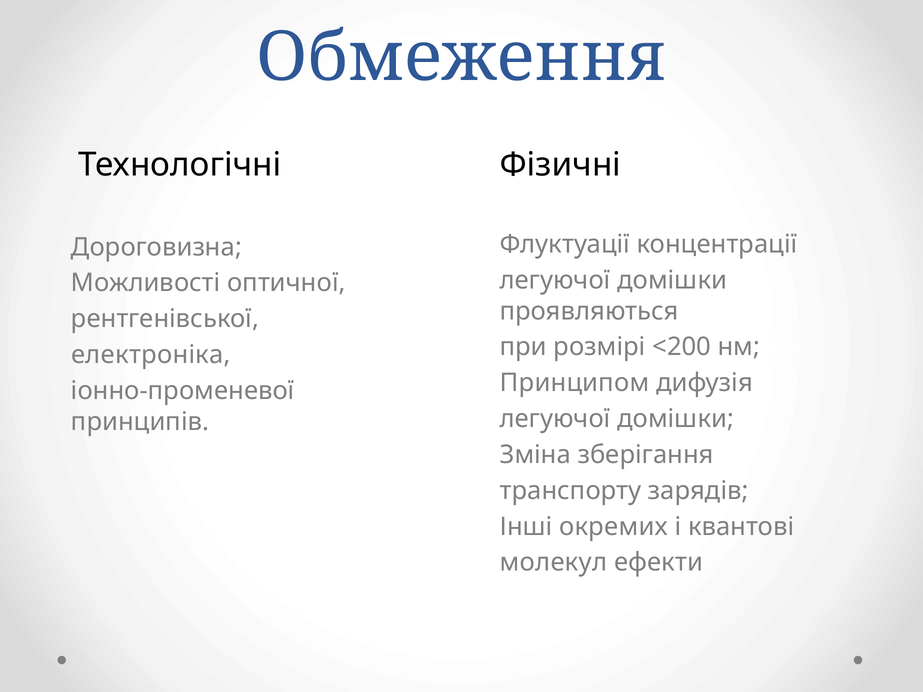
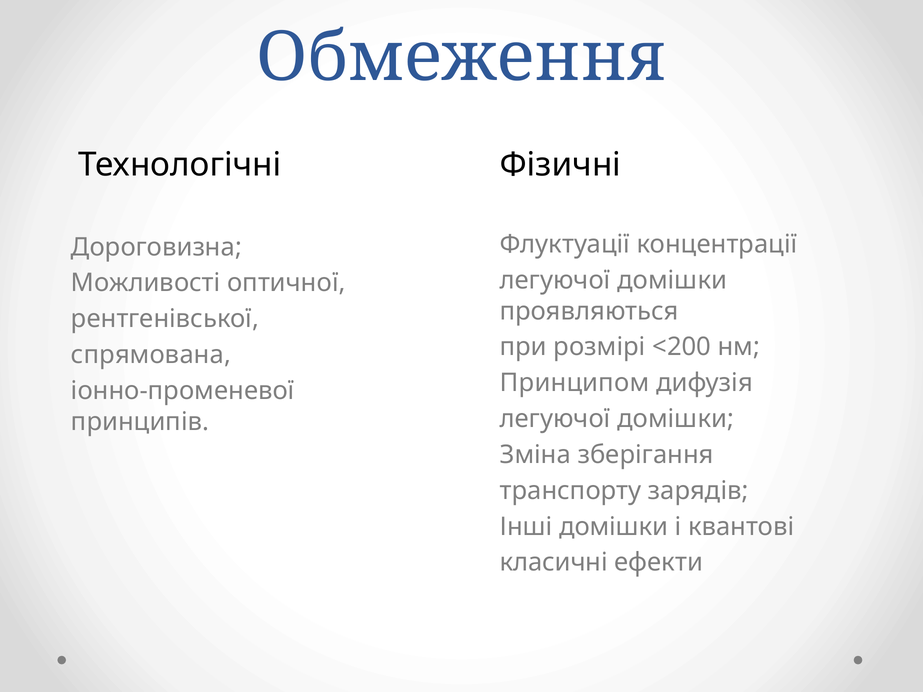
електроніка: електроніка -> спрямована
Інші окремих: окремих -> домішки
молекул: молекул -> класичні
